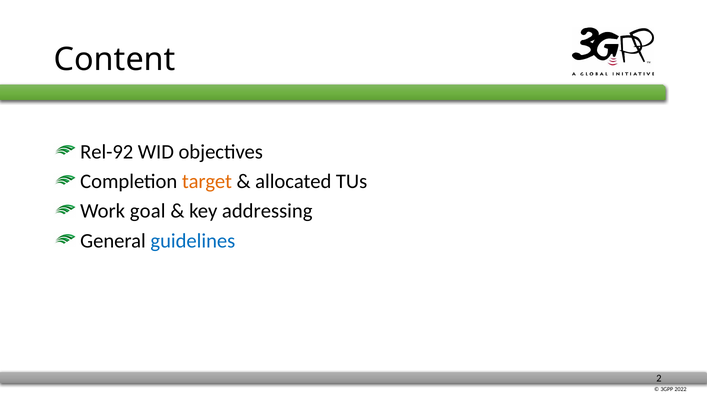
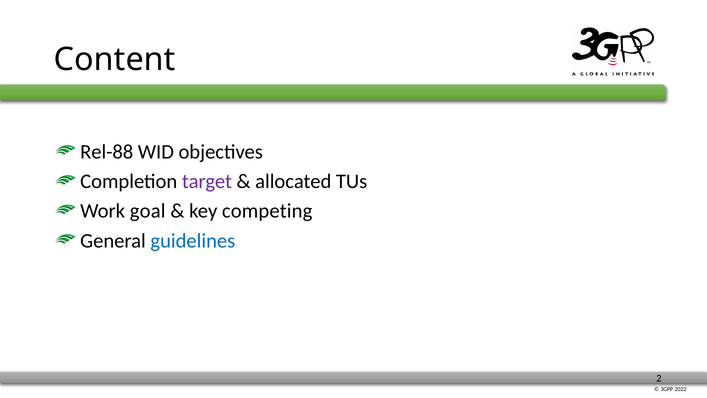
Rel-92: Rel-92 -> Rel-88
target colour: orange -> purple
addressing: addressing -> competing
